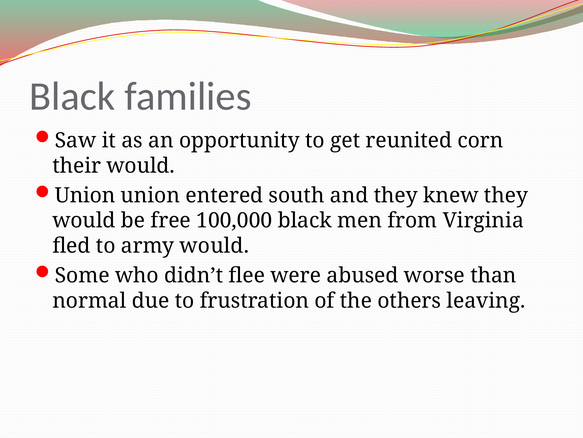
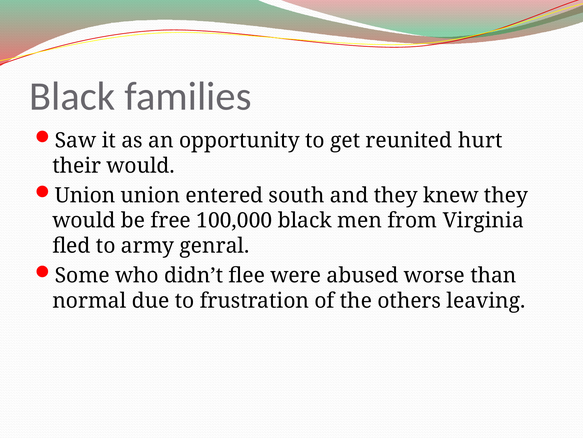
corn: corn -> hurt
army would: would -> genral
